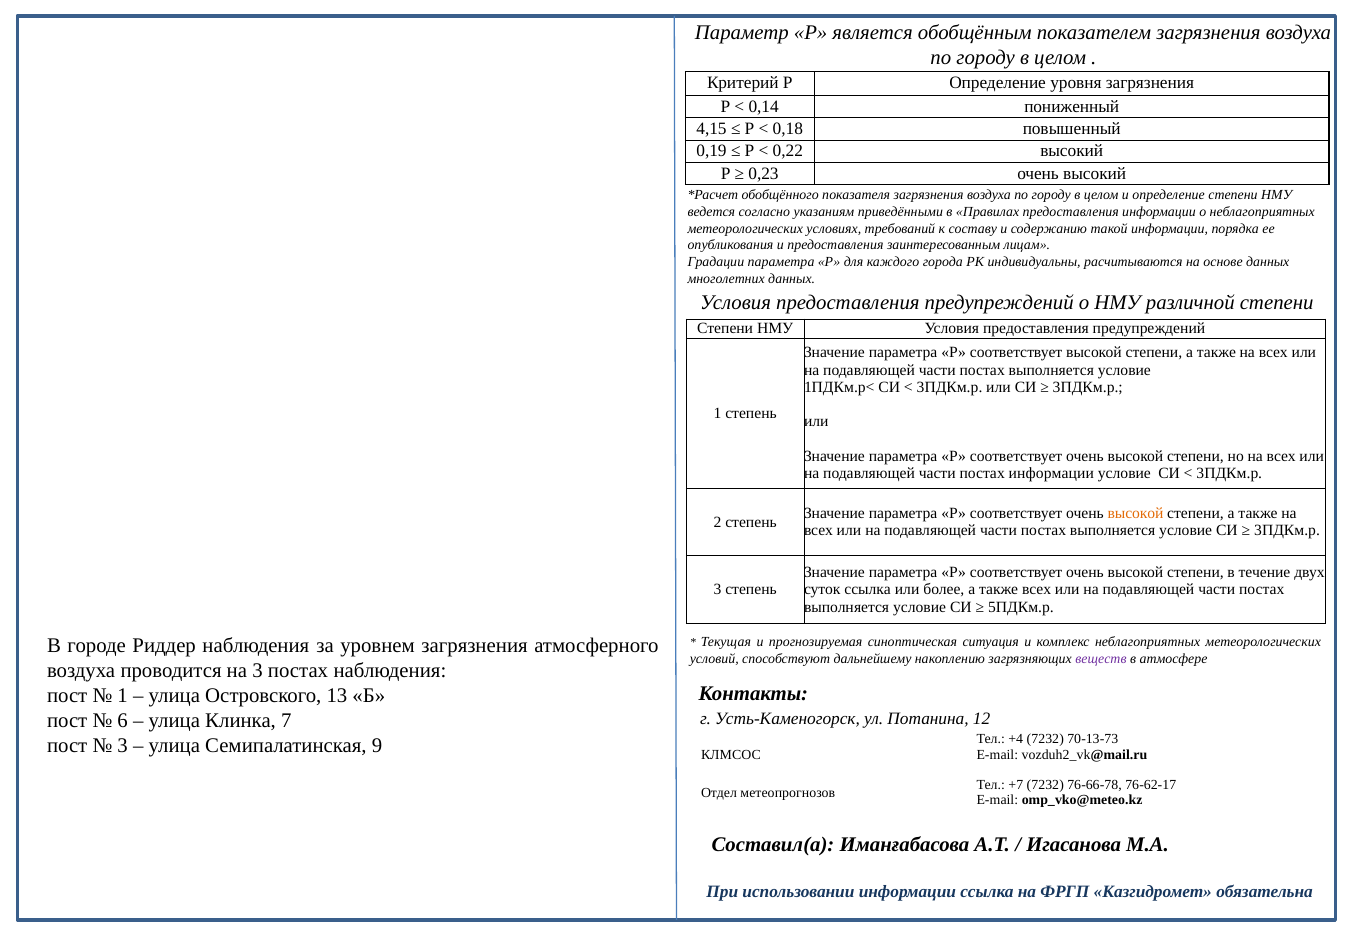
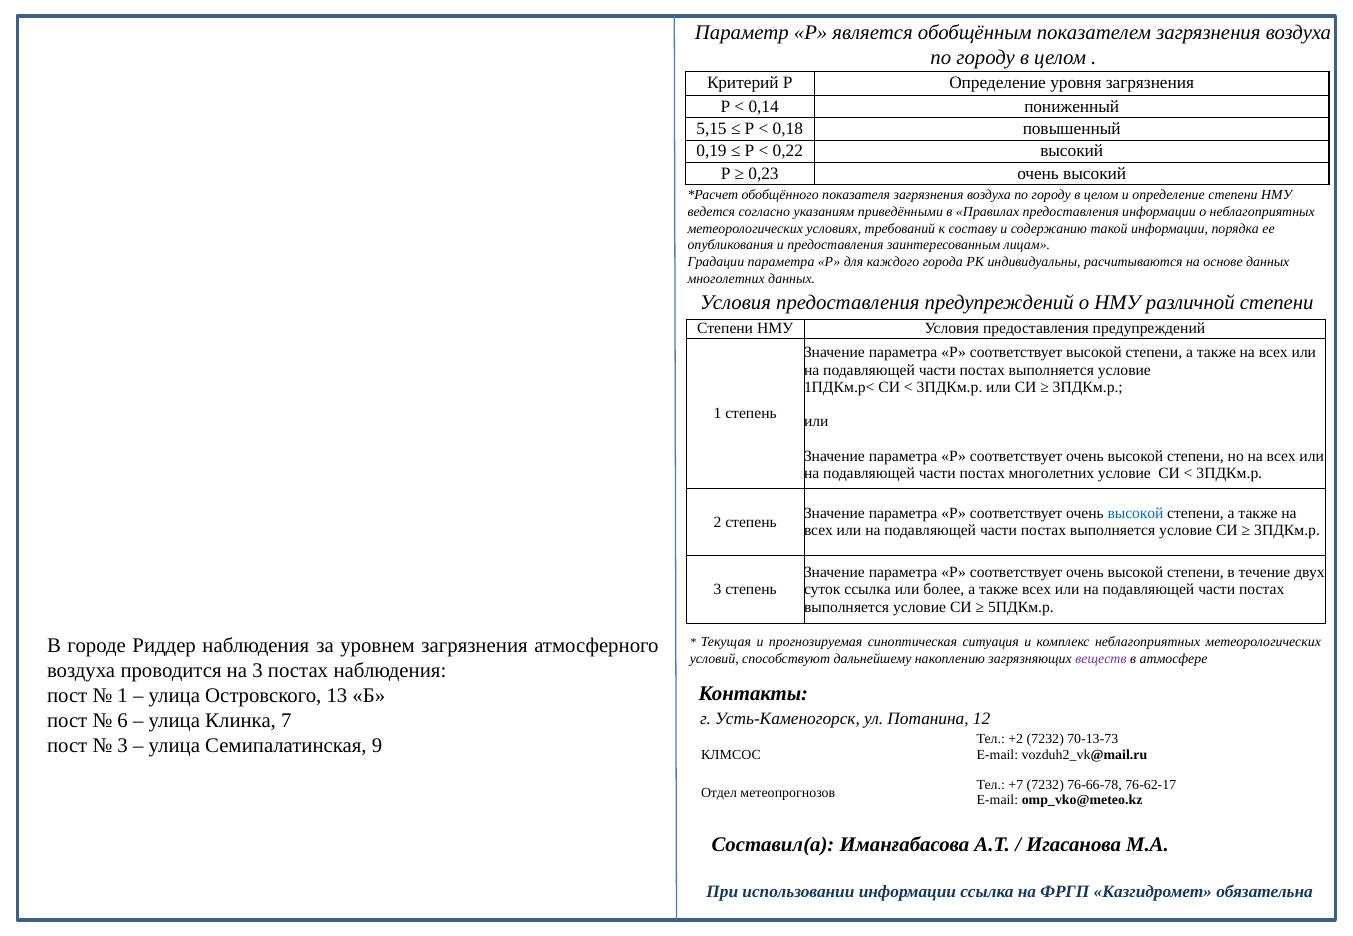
4,15: 4,15 -> 5,15
постах информации: информации -> многолетних
высокой at (1136, 514) colour: orange -> blue
+4: +4 -> +2
